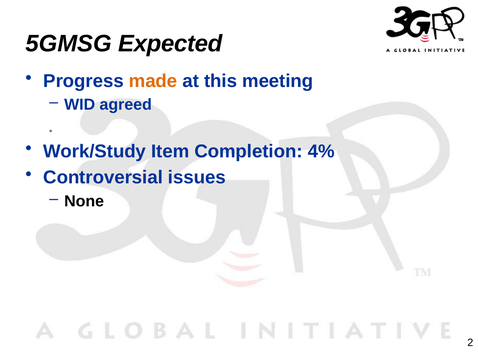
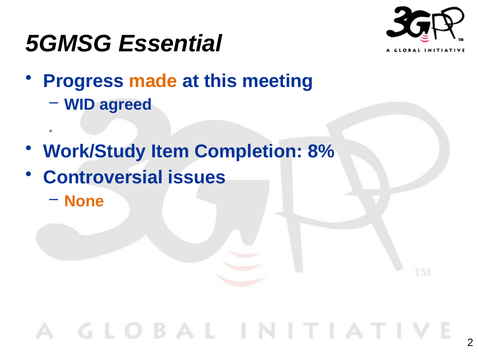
Expected: Expected -> Essential
4%: 4% -> 8%
None colour: black -> orange
